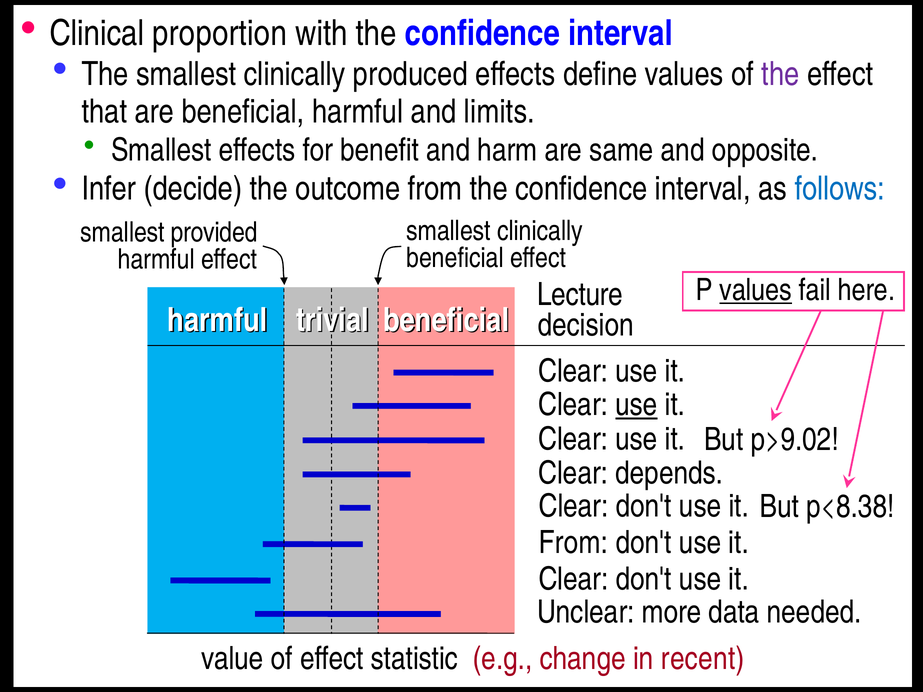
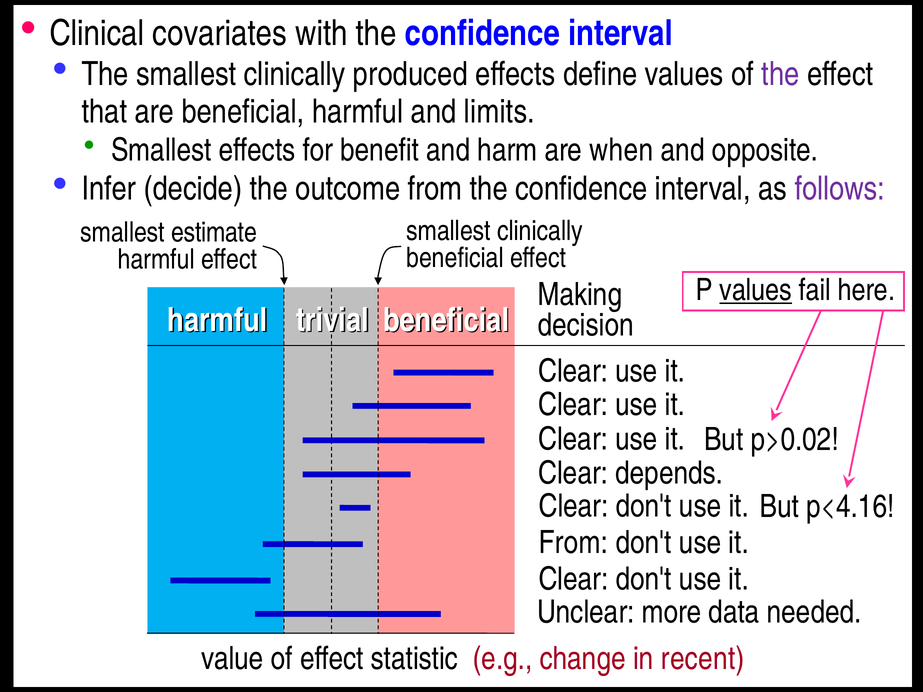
proportion: proportion -> covariates
same: same -> when
follows colour: blue -> purple
provided: provided -> estimate
Lecture: Lecture -> Making
use at (636, 405) underline: present -> none
p>9.02: p>9.02 -> p>0.02
p<8.38: p<8.38 -> p<4.16
